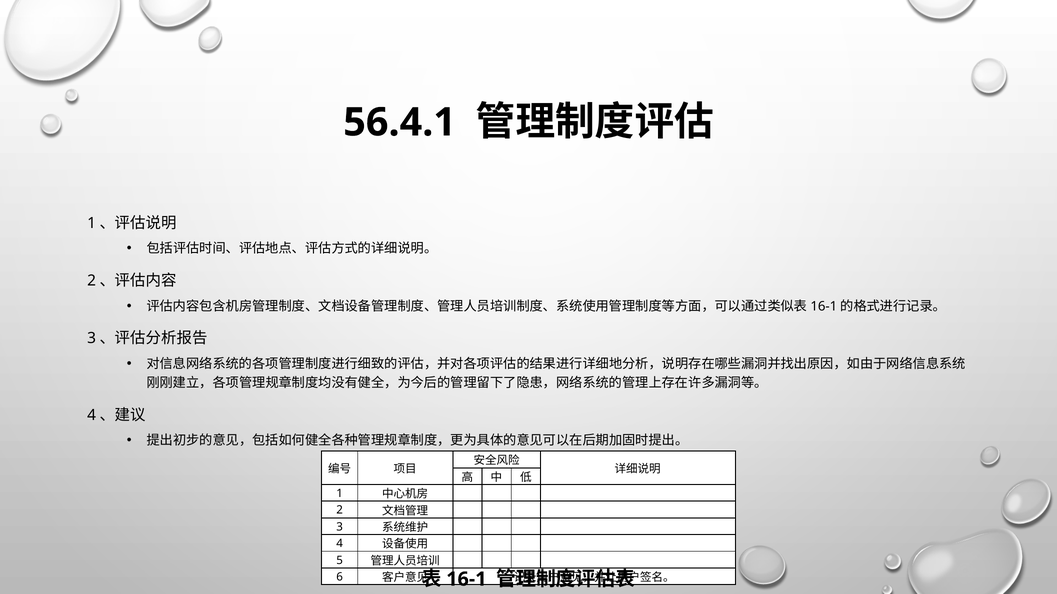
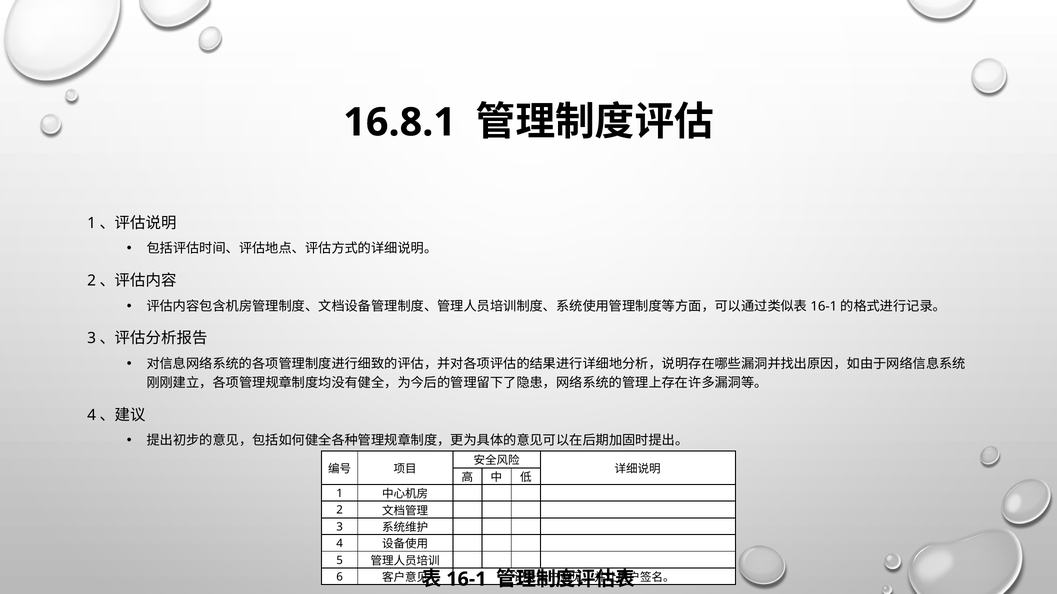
56.4.1: 56.4.1 -> 16.8.1
